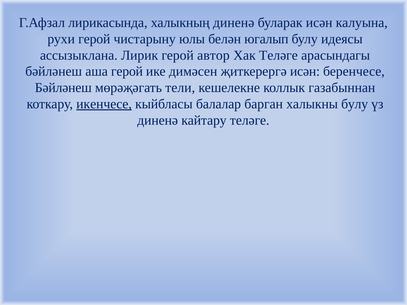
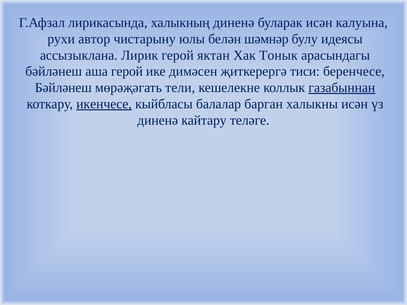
рухи герой: герой -> автор
югалып: югалып -> шәмнәр
автор: автор -> яктан
Хак Теләге: Теләге -> Тонык
җиткерергә исән: исән -> тиси
газабыннан underline: none -> present
халыкны булу: булу -> исән
